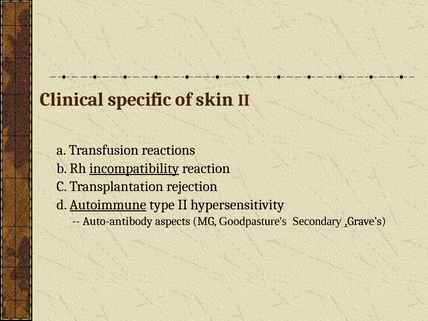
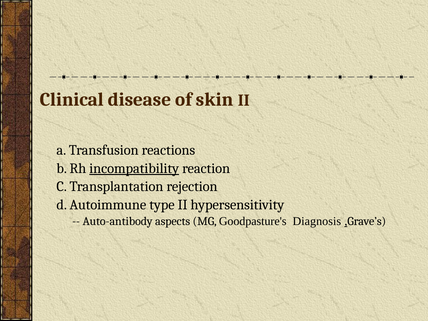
specific: specific -> disease
Autoimmune underline: present -> none
Secondary: Secondary -> Diagnosis
